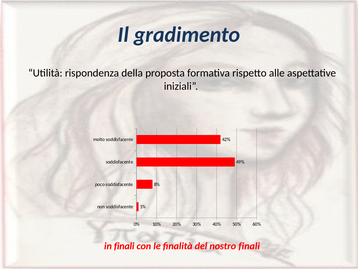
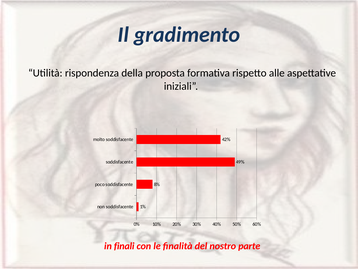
nostro finali: finali -> parte
